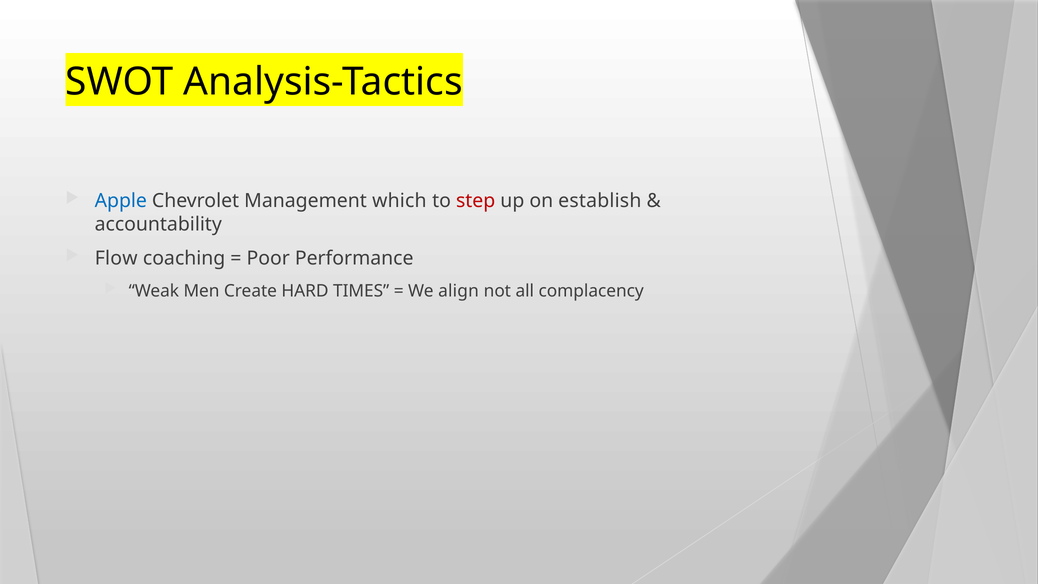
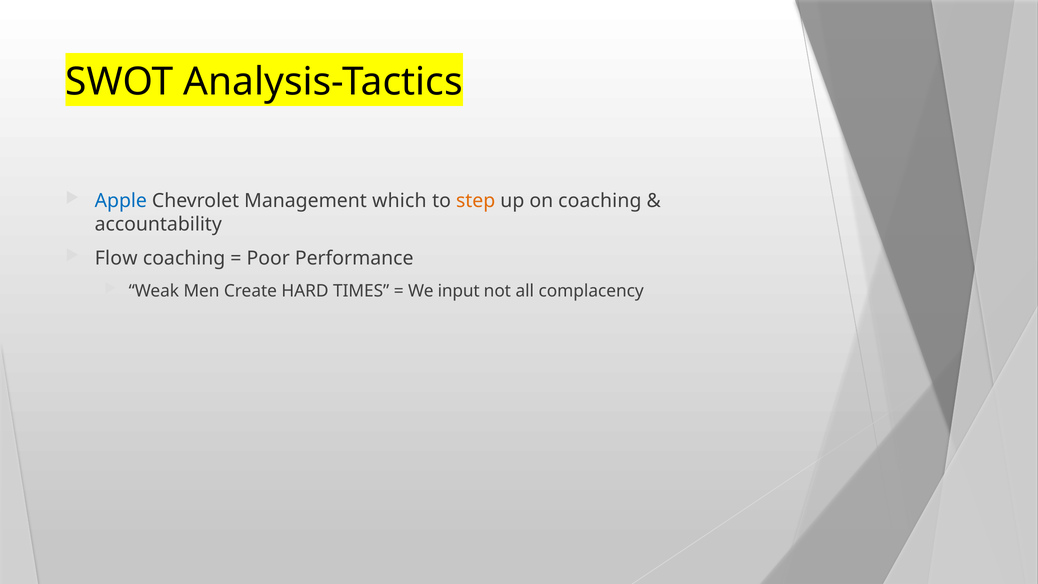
step colour: red -> orange
on establish: establish -> coaching
align: align -> input
